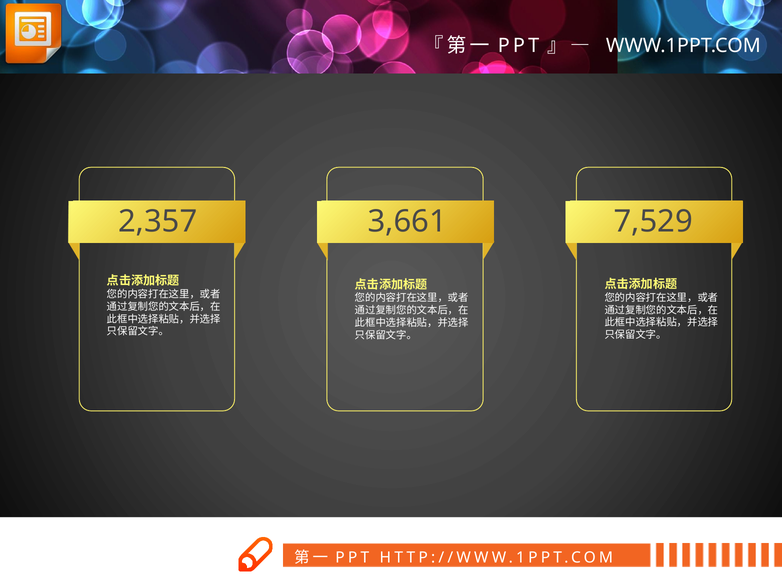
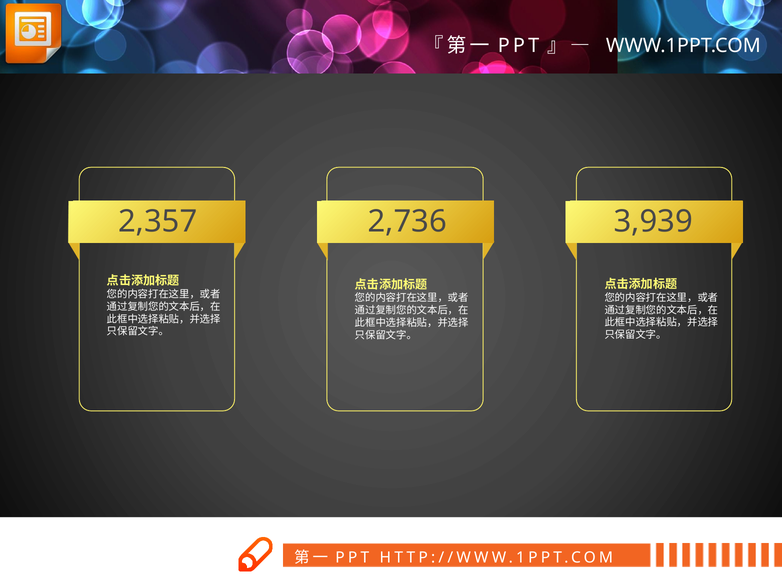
3,661: 3,661 -> 2,736
7,529: 7,529 -> 3,939
